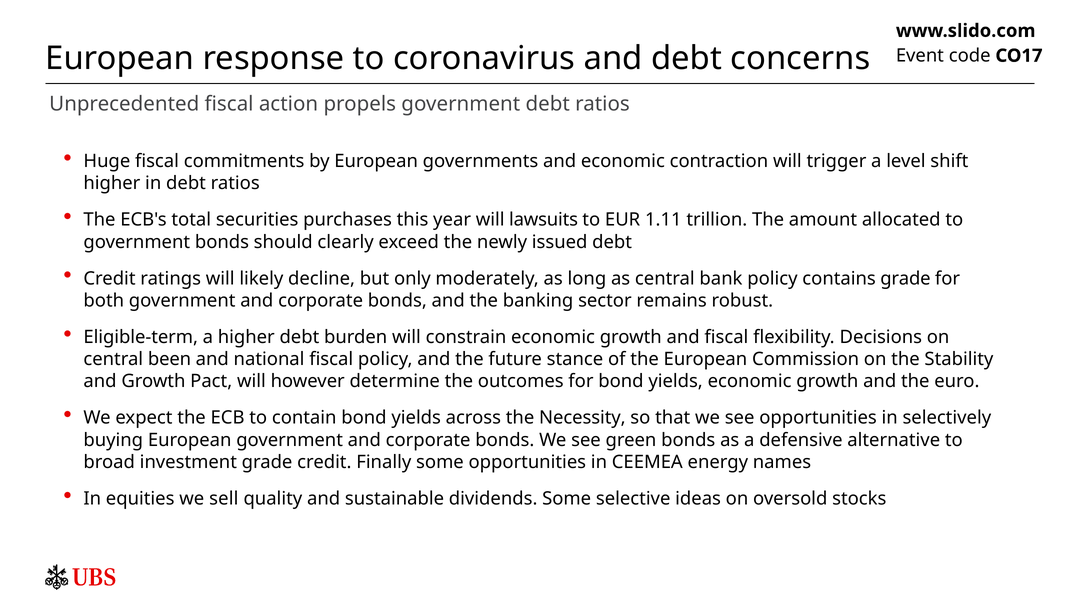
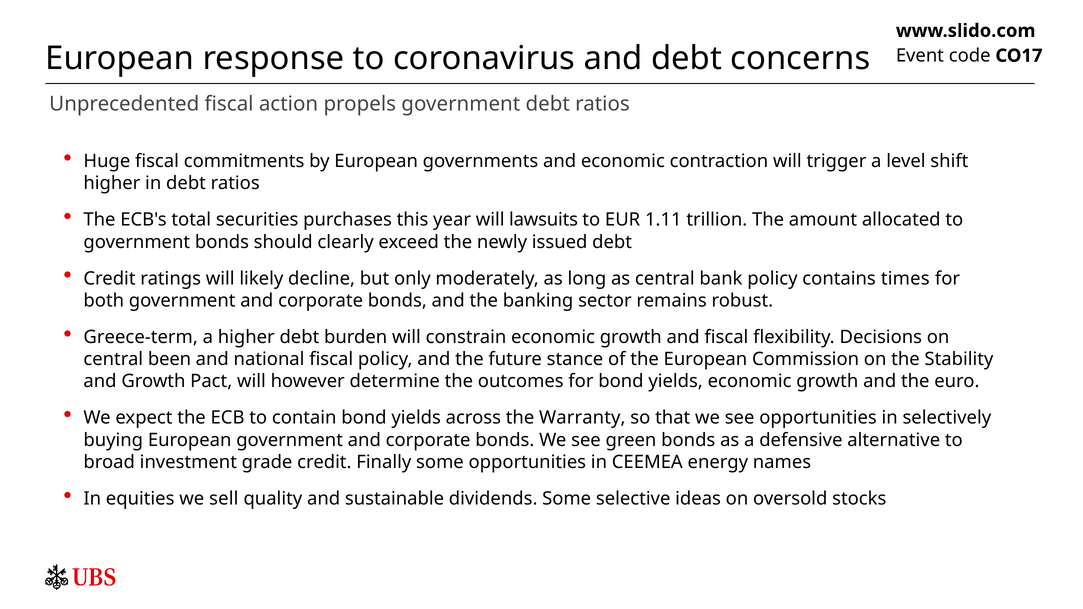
contains grade: grade -> times
Eligible-term: Eligible-term -> Greece-term
Necessity: Necessity -> Warranty
